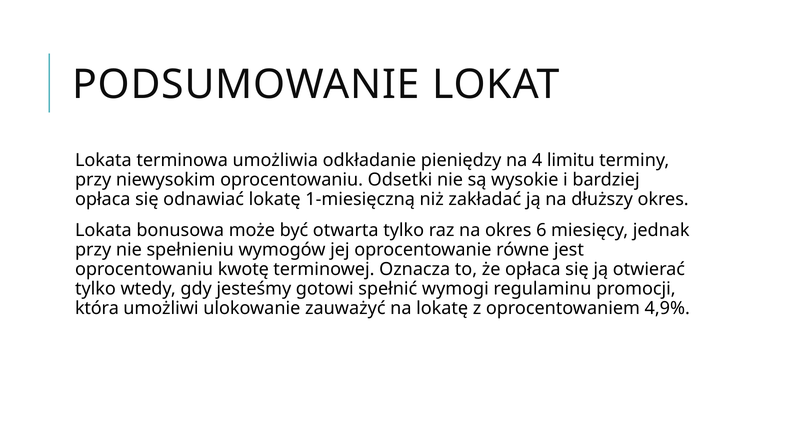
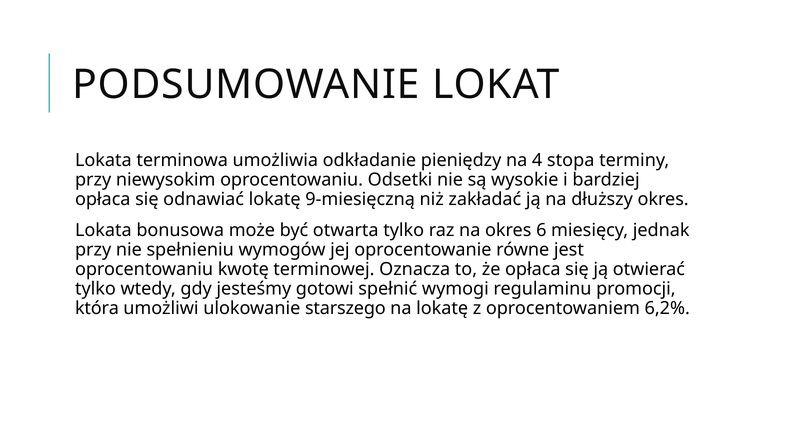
limitu: limitu -> stopa
1-miesięczną: 1-miesięczną -> 9-miesięczną
zauważyć: zauważyć -> starszego
4,9%: 4,9% -> 6,2%
